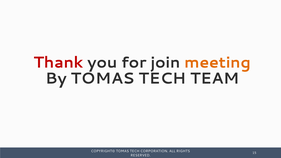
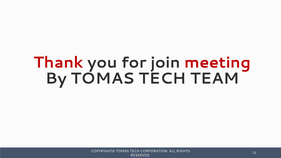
meeting colour: orange -> red
